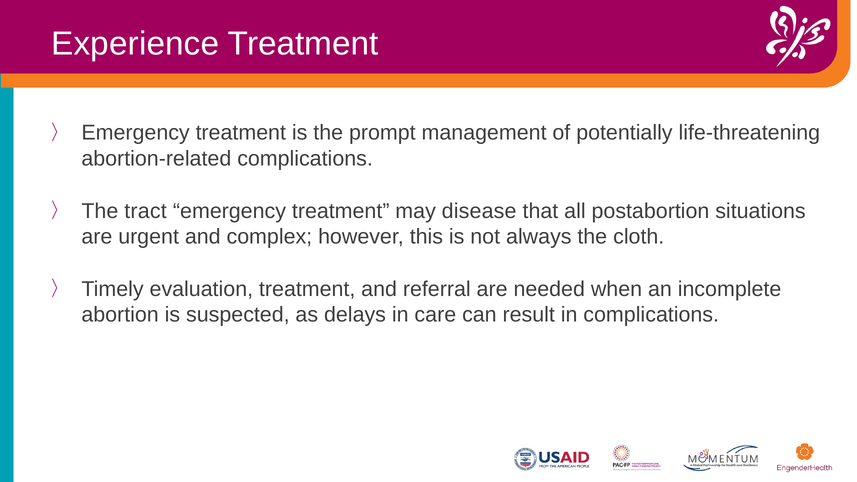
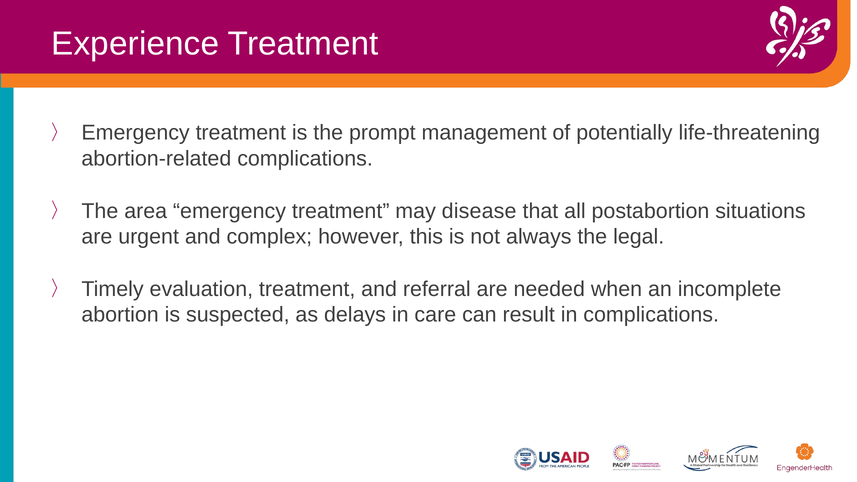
tract: tract -> area
cloth: cloth -> legal
